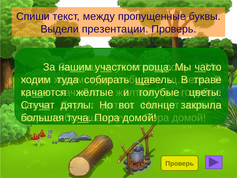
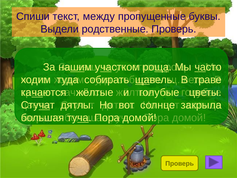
презентации: презентации -> родственные
